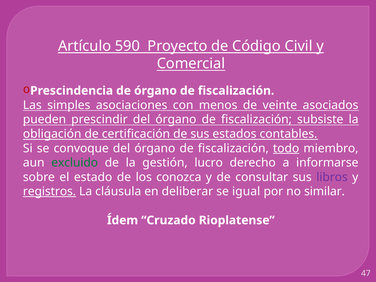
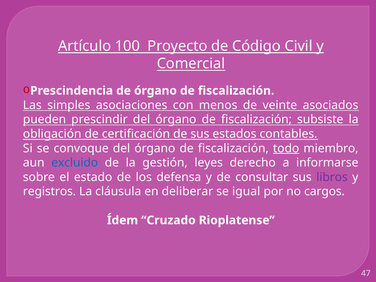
590: 590 -> 100
excluido colour: green -> blue
lucro: lucro -> leyes
conozca: conozca -> defensa
registros underline: present -> none
similar: similar -> cargos
